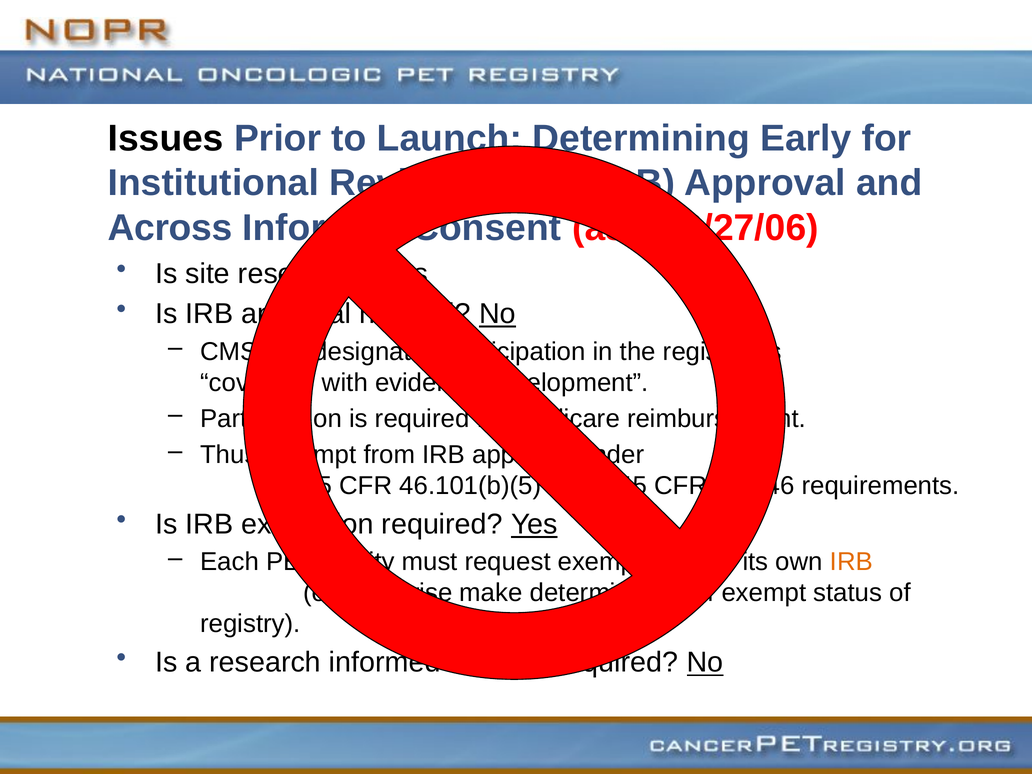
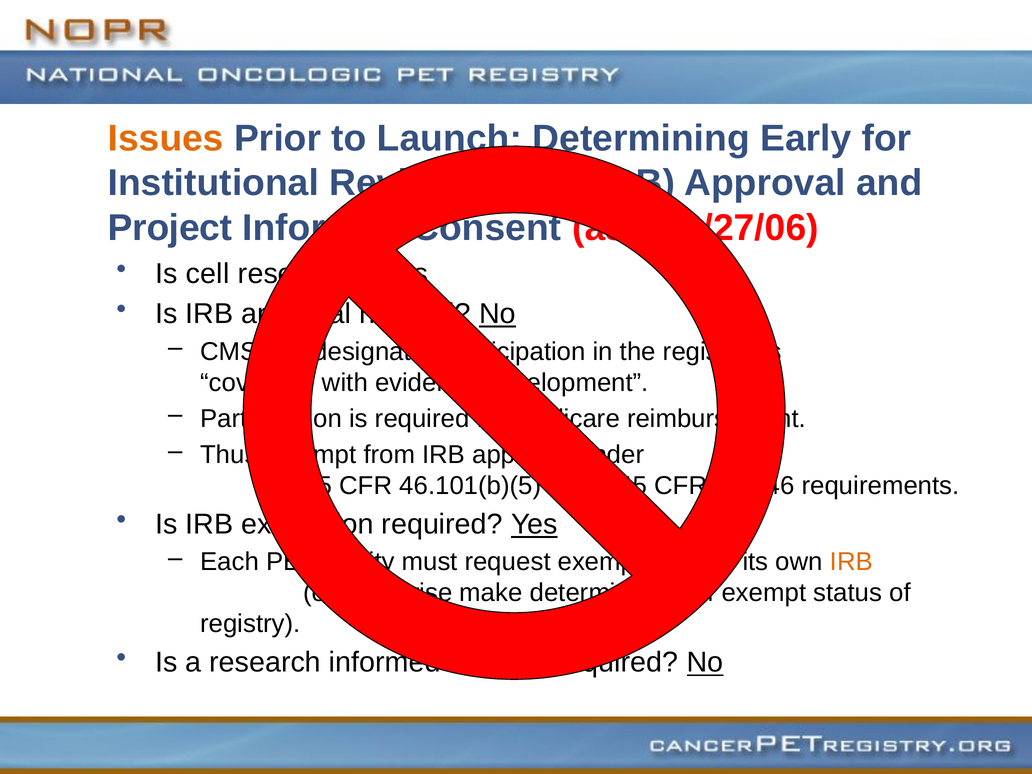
Issues colour: black -> orange
Across: Across -> Project
site: site -> cell
